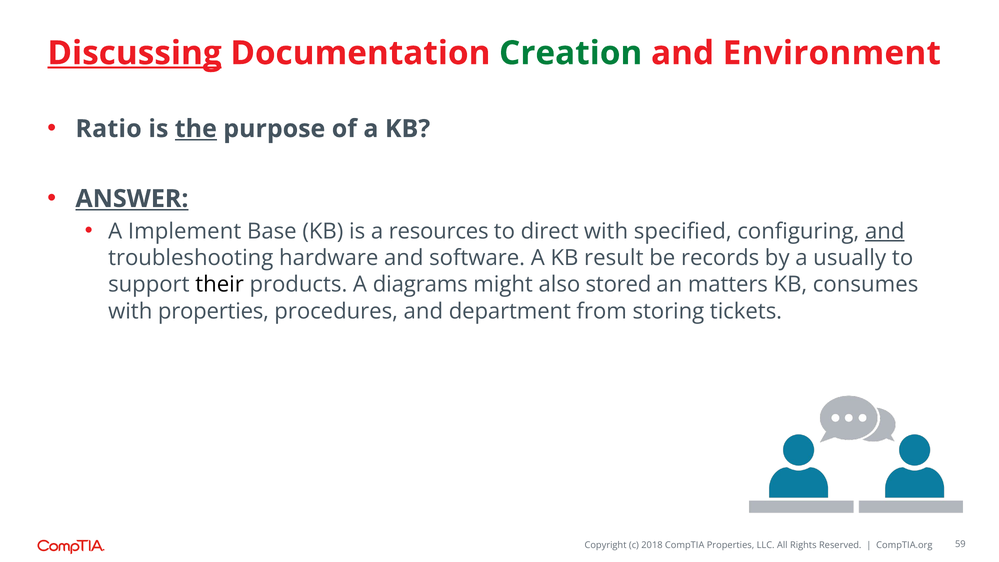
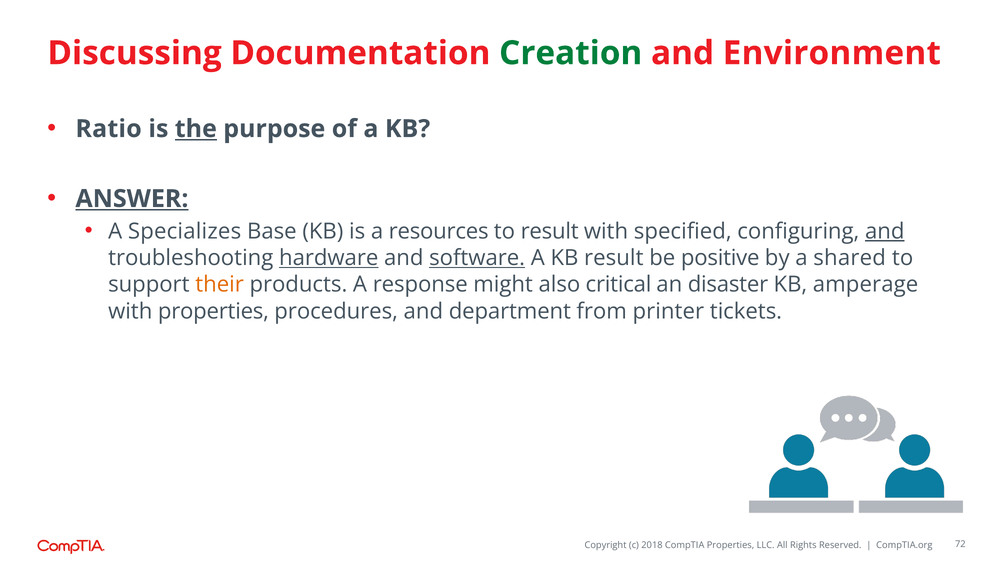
Discussing underline: present -> none
Implement: Implement -> Specializes
to direct: direct -> result
hardware underline: none -> present
software underline: none -> present
records: records -> positive
usually: usually -> shared
their colour: black -> orange
diagrams: diagrams -> response
stored: stored -> critical
matters: matters -> disaster
consumes: consumes -> amperage
storing: storing -> printer
59: 59 -> 72
